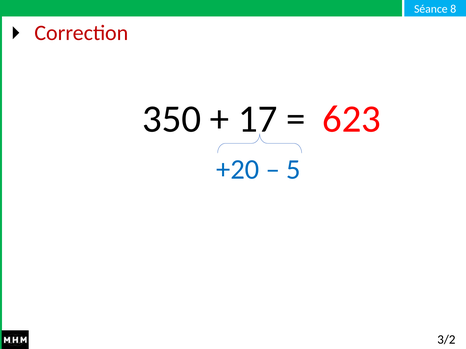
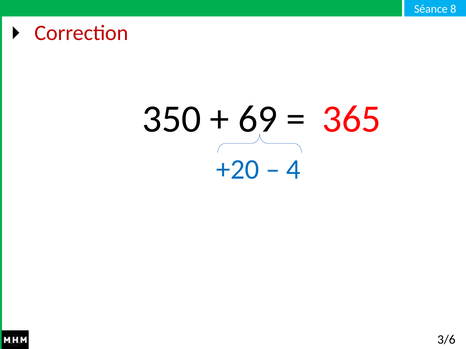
17: 17 -> 69
623: 623 -> 365
5: 5 -> 4
3/2: 3/2 -> 3/6
